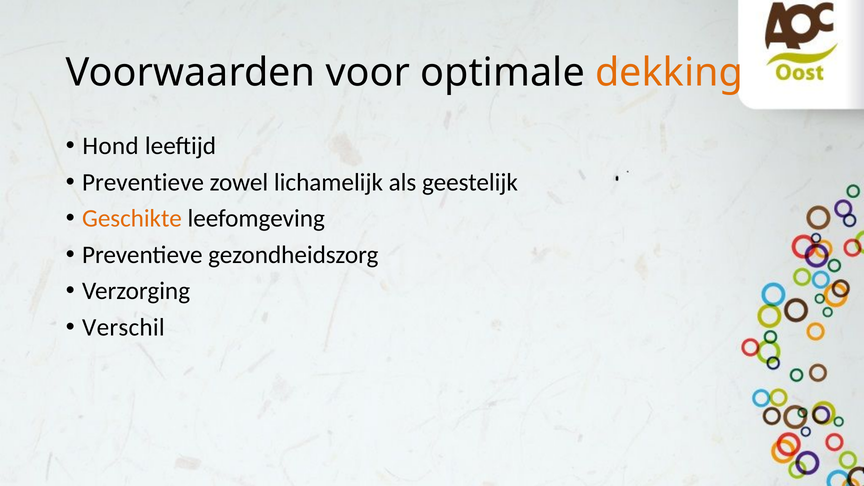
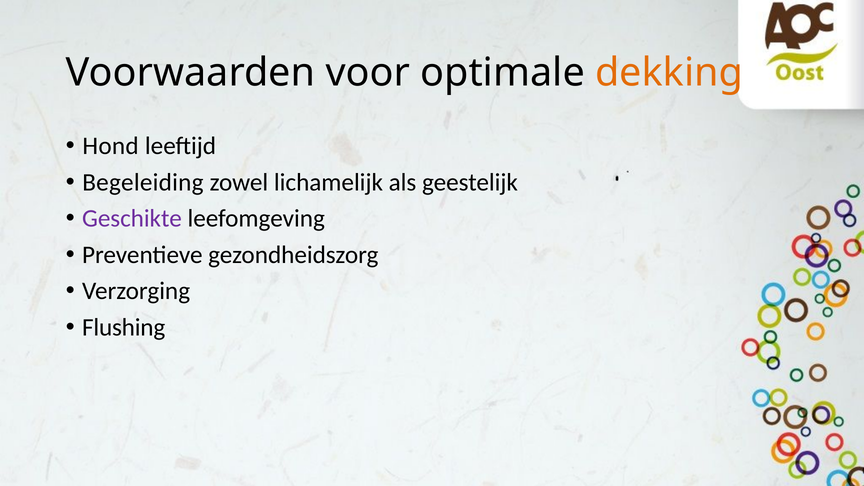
Preventieve at (143, 182): Preventieve -> Begeleiding
Geschikte colour: orange -> purple
Verschil: Verschil -> Flushing
